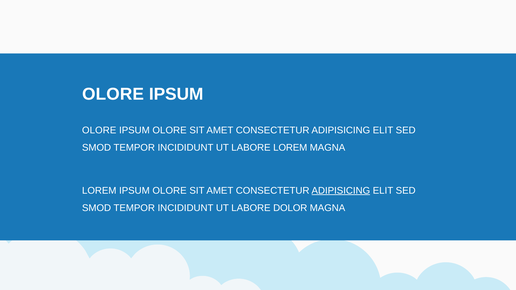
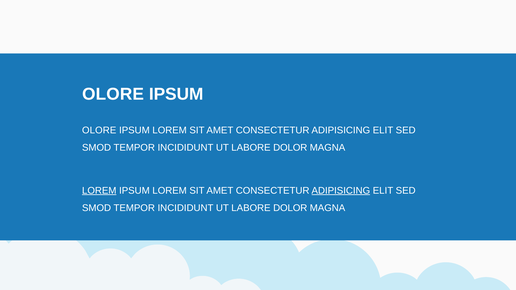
OLORE at (170, 130): OLORE -> LOREM
LOREM at (290, 148): LOREM -> DOLOR
LOREM at (99, 191) underline: none -> present
OLORE at (170, 191): OLORE -> LOREM
